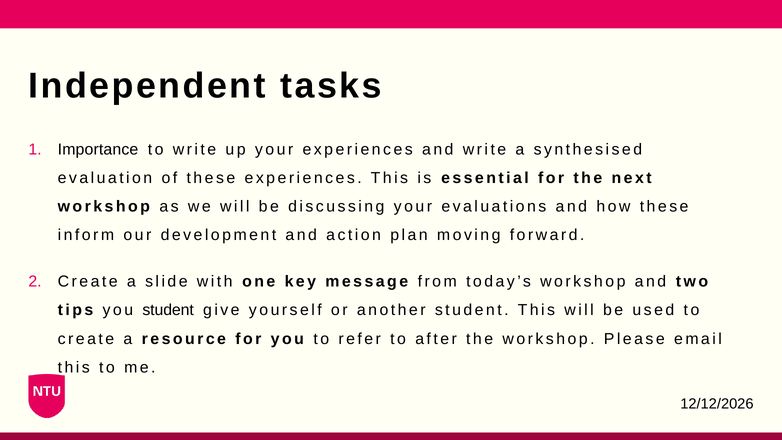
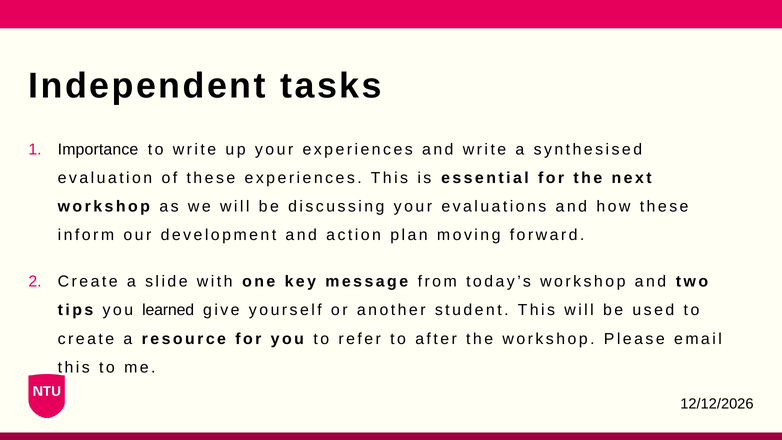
you student: student -> learned
